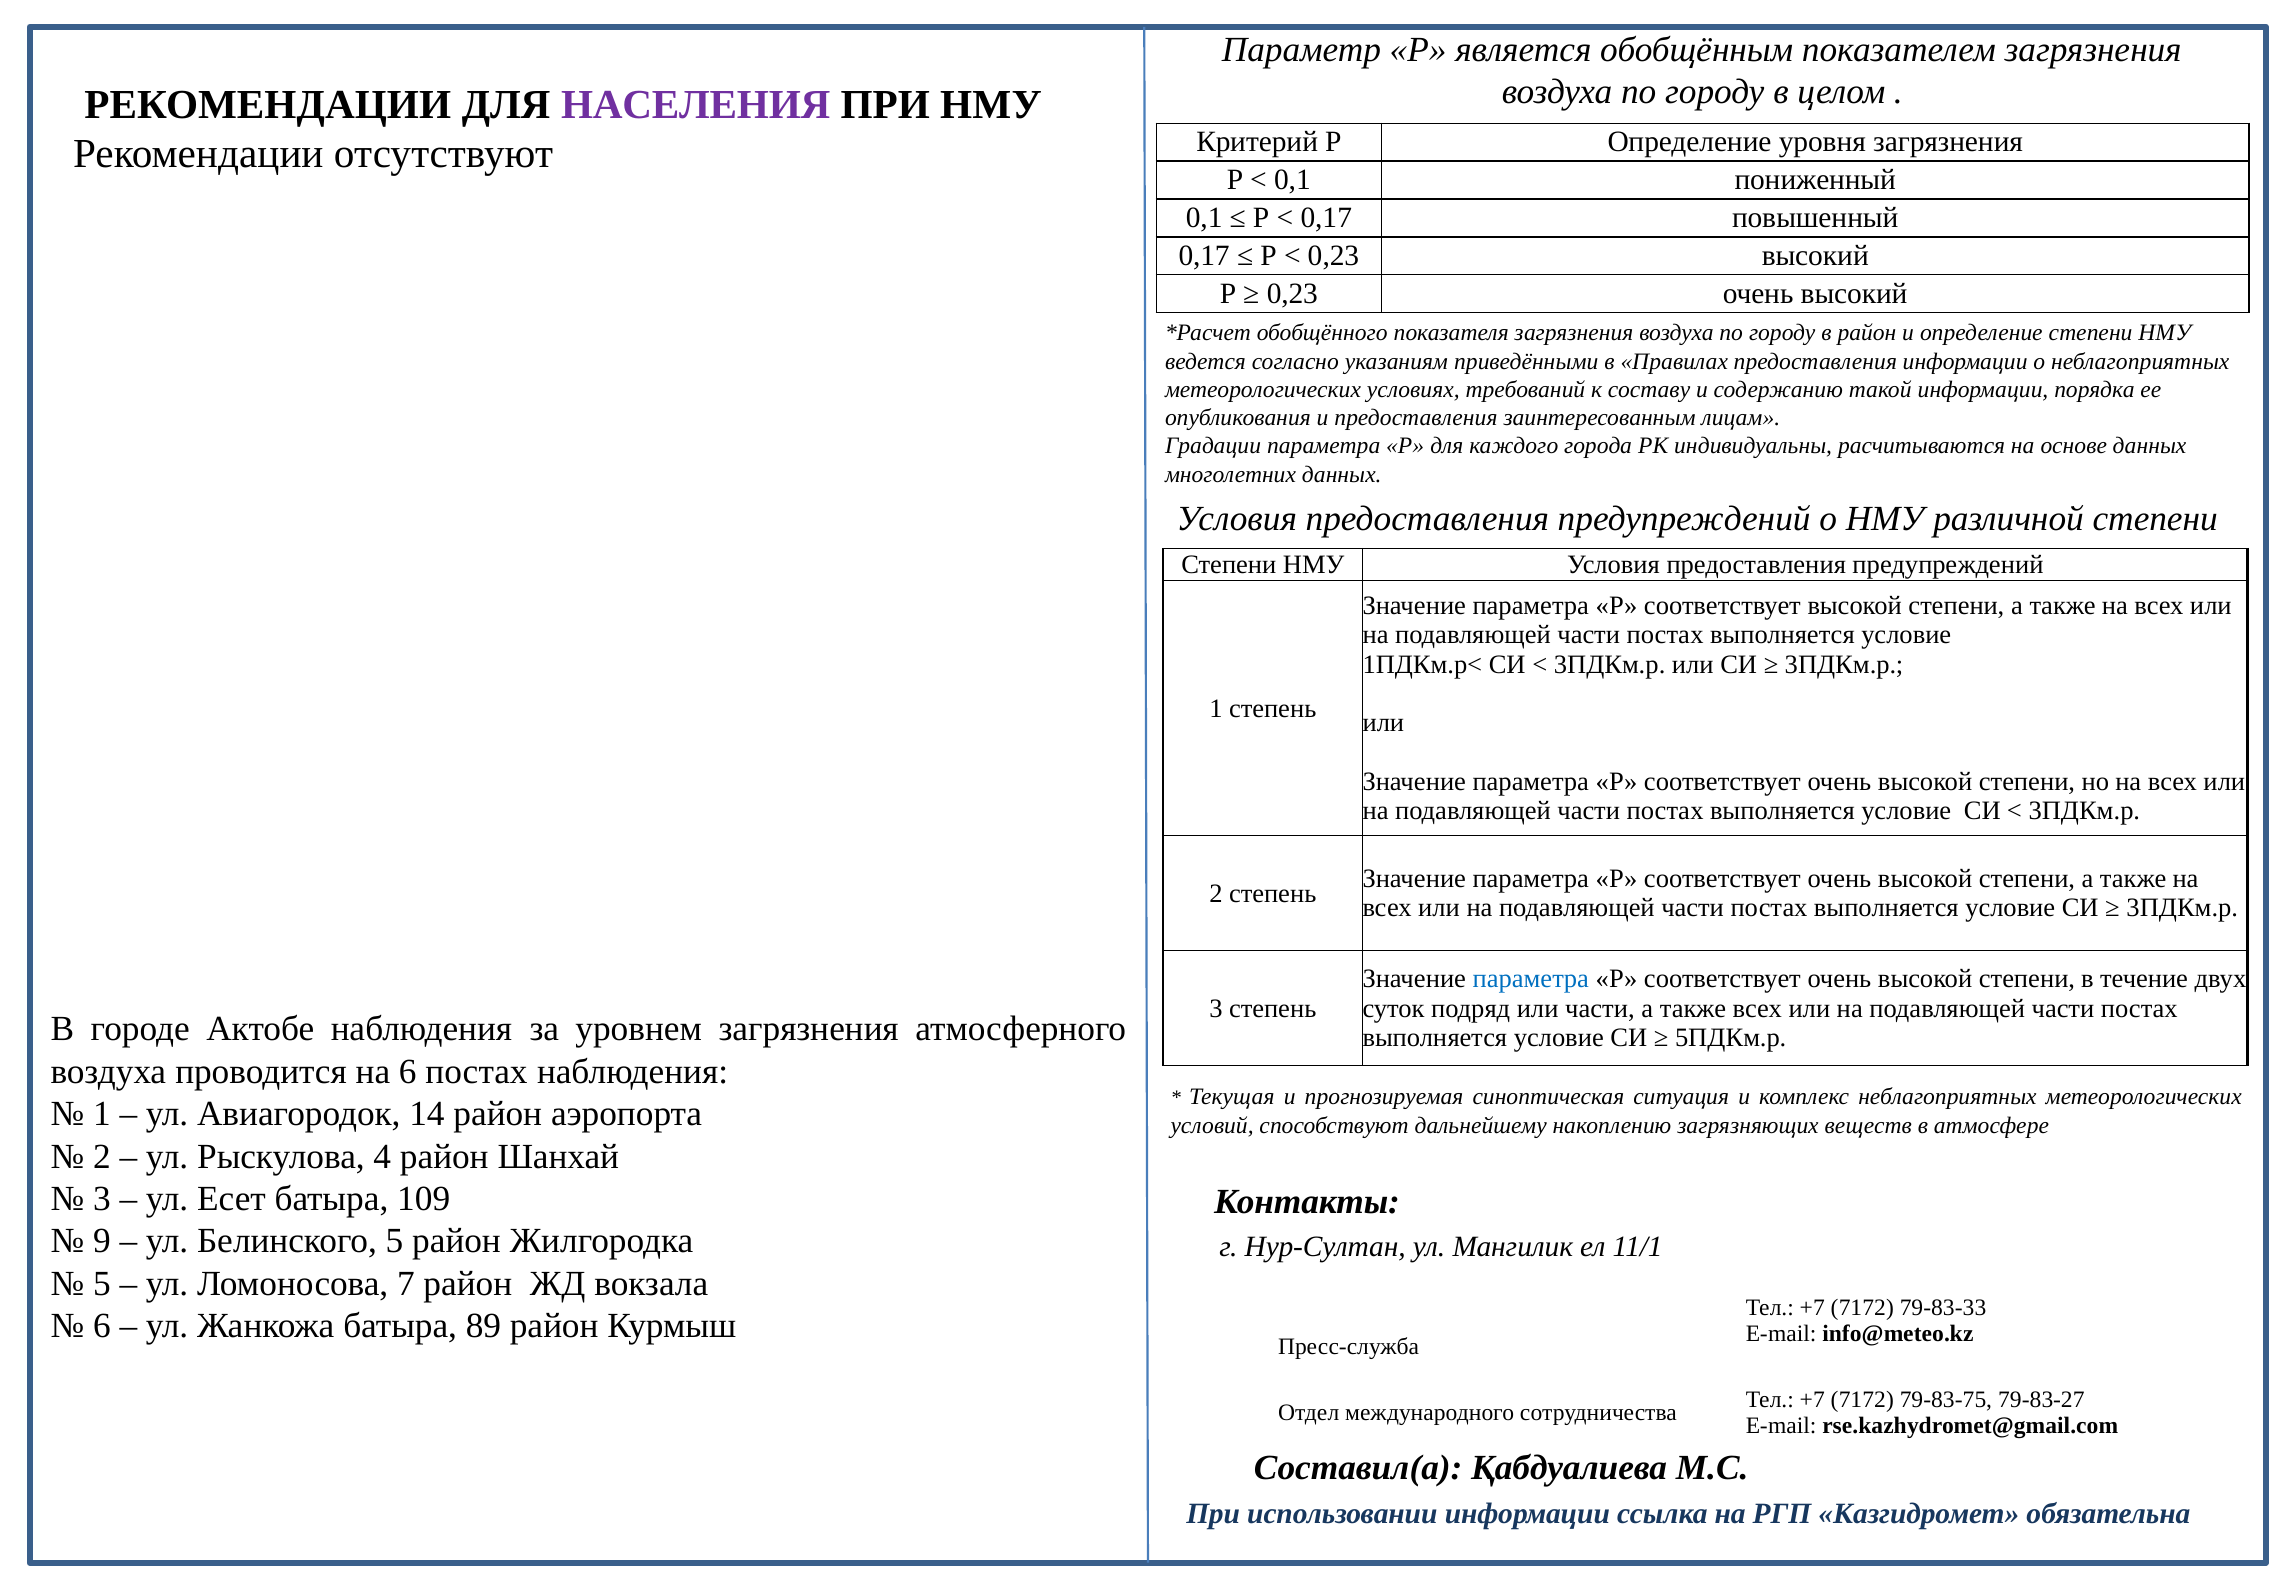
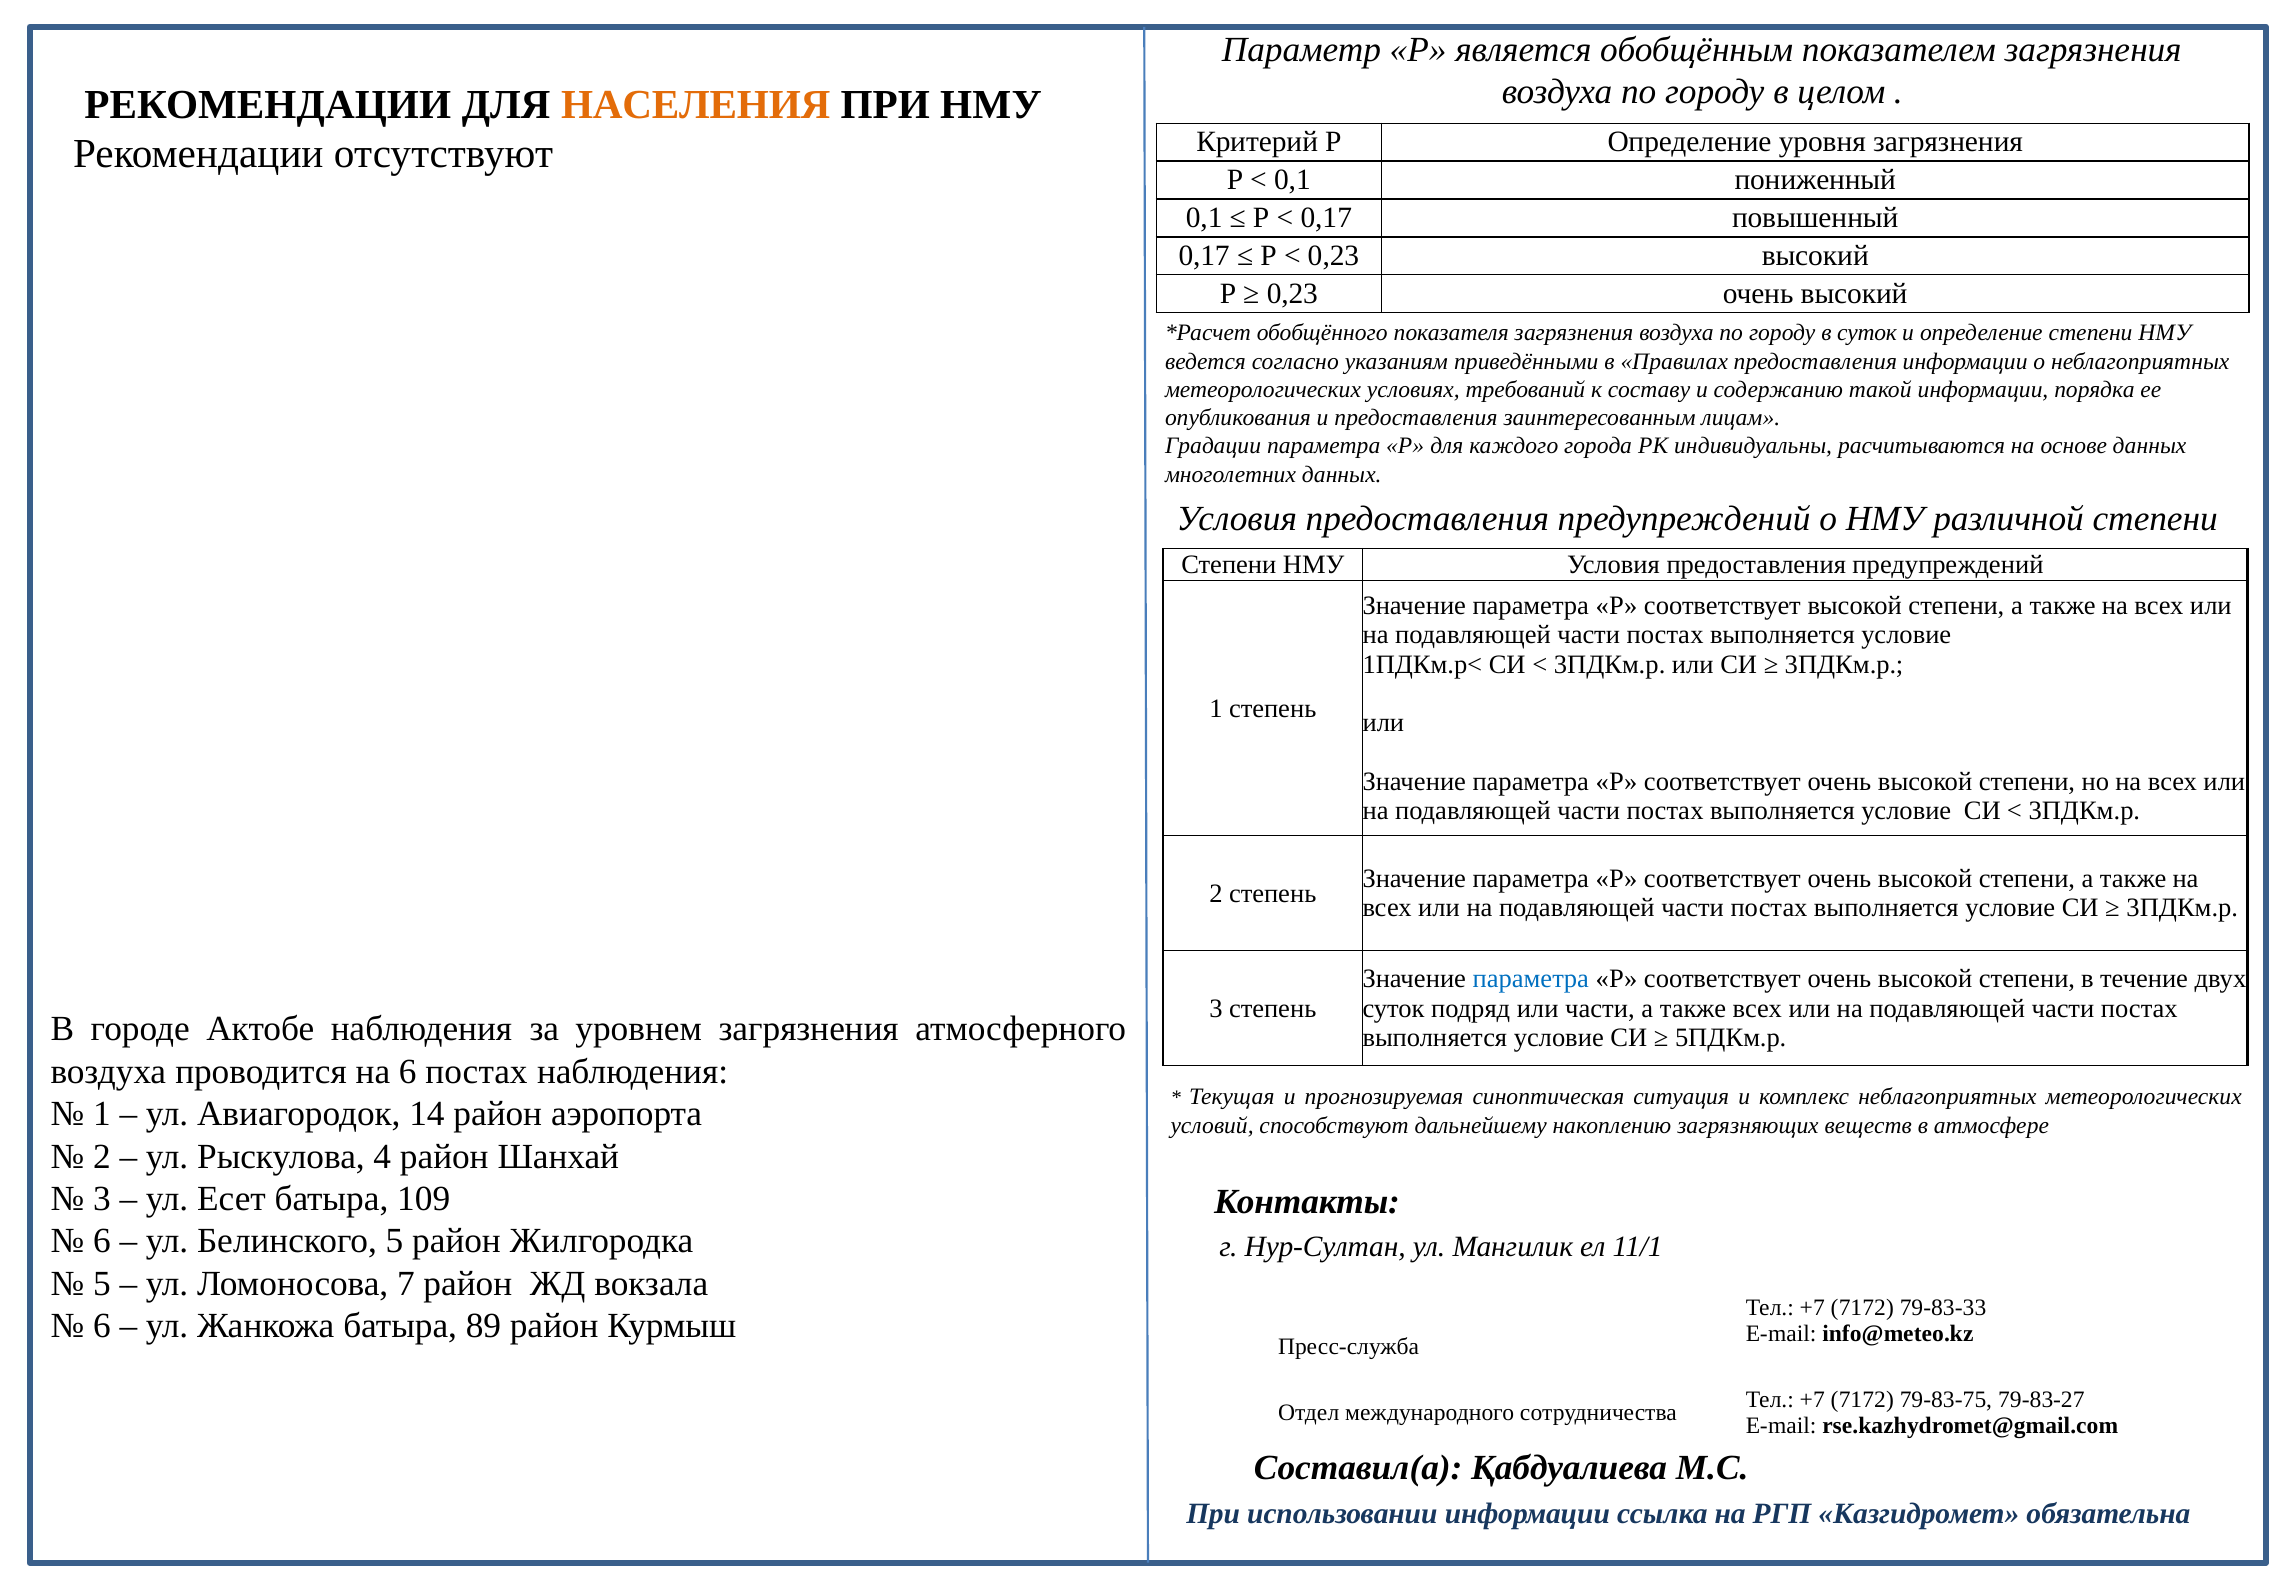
НАСЕЛЕНИЯ colour: purple -> orange
в район: район -> суток
9 at (102, 1241): 9 -> 6
